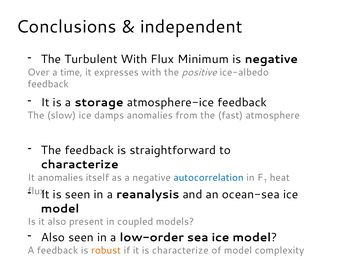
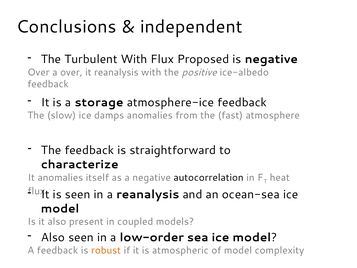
Minimum: Minimum -> Proposed
a time: time -> over
it expresses: expresses -> reanalysis
autocorrelation colour: blue -> black
is characterize: characterize -> atmospheric
